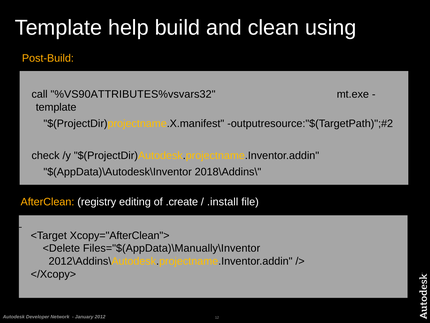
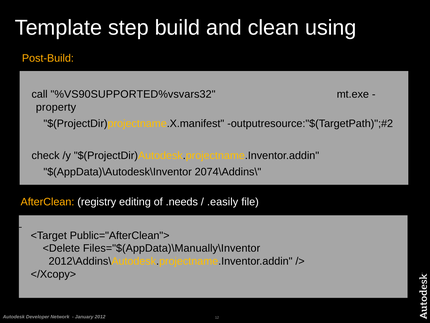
help: help -> step
%VS90ATTRIBUTES%vsvars32: %VS90ATTRIBUTES%vsvars32 -> %VS90SUPPORTED%vsvars32
template at (56, 107): template -> property
2018\Addins\: 2018\Addins\ -> 2074\Addins\
.create: .create -> .needs
.install: .install -> .easily
Xcopy="AfterClean">: Xcopy="AfterClean"> -> Public="AfterClean">
